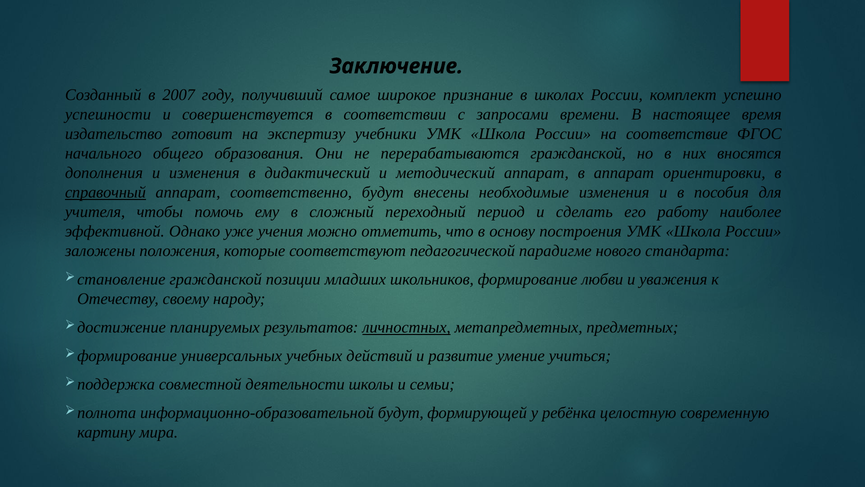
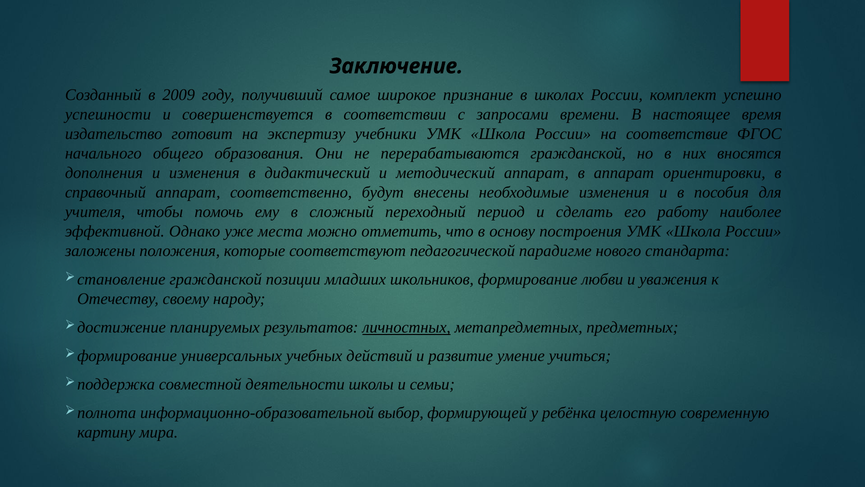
2007: 2007 -> 2009
справочный underline: present -> none
учения: учения -> места
информационно‐образовательной будут: будут -> выбор
